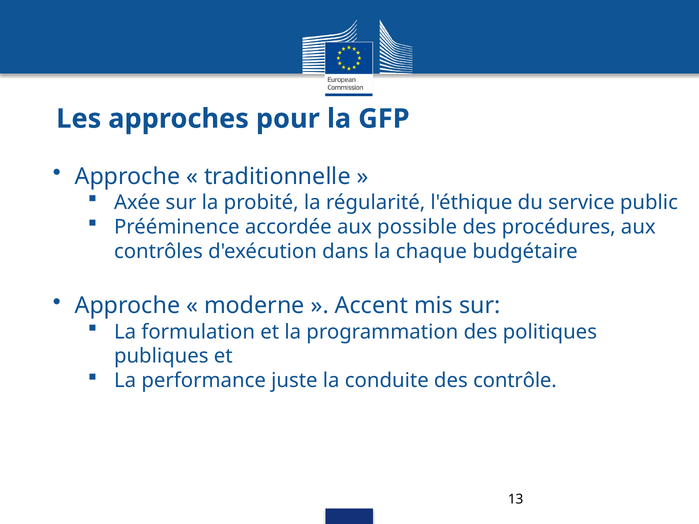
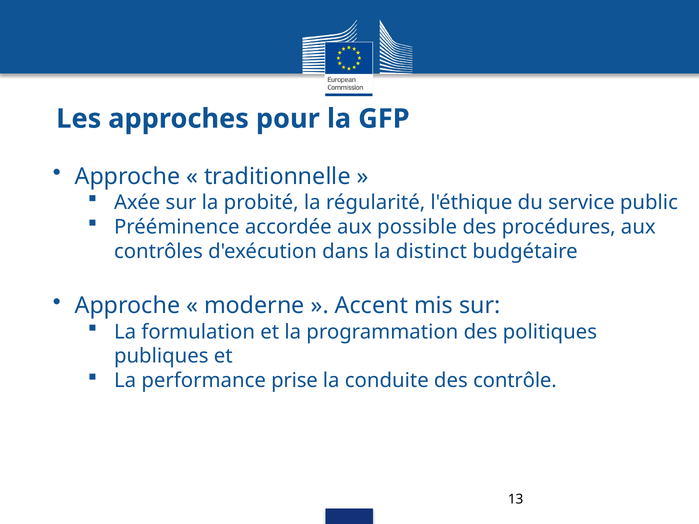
chaque: chaque -> distinct
juste: juste -> prise
